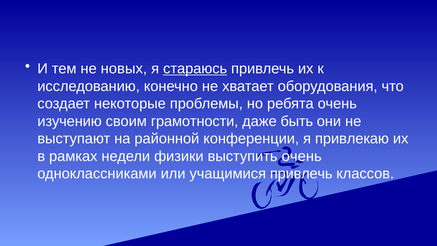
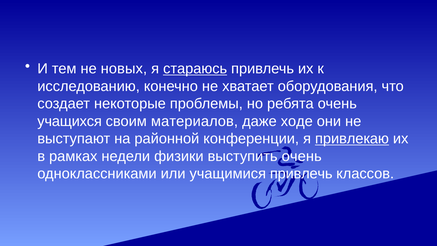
изучению: изучению -> учащихся
грамотности: грамотности -> материалов
быть: быть -> ходе
привлекаю underline: none -> present
